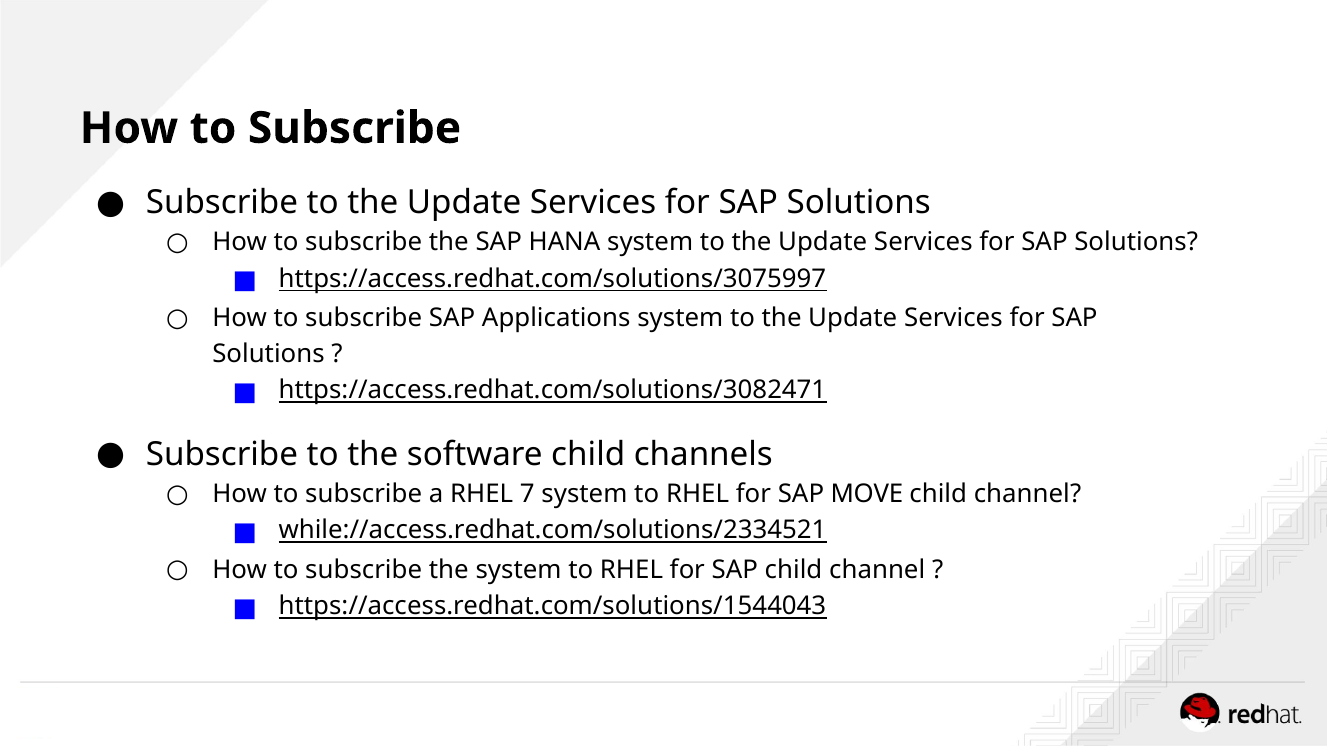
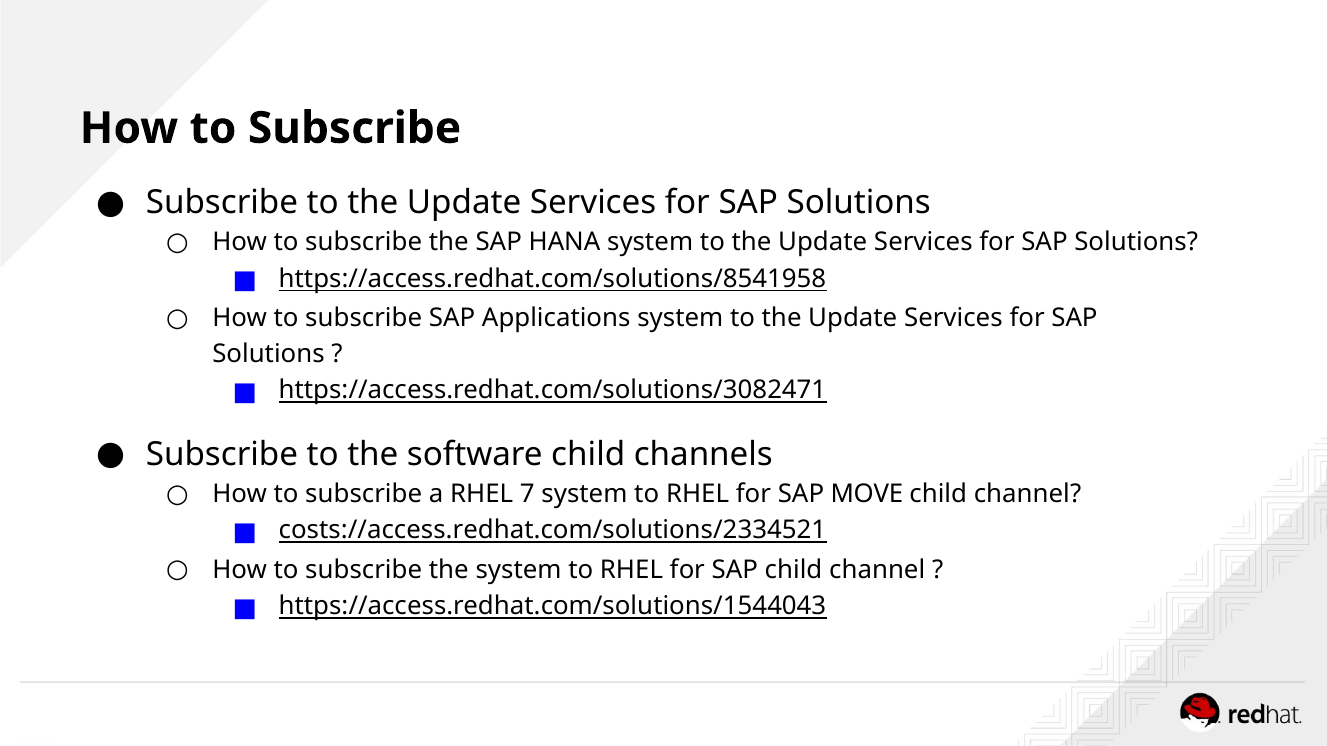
https://access.redhat.com/solutions/3075997: https://access.redhat.com/solutions/3075997 -> https://access.redhat.com/solutions/8541958
while://access.redhat.com/solutions/2334521: while://access.redhat.com/solutions/2334521 -> costs://access.redhat.com/solutions/2334521
